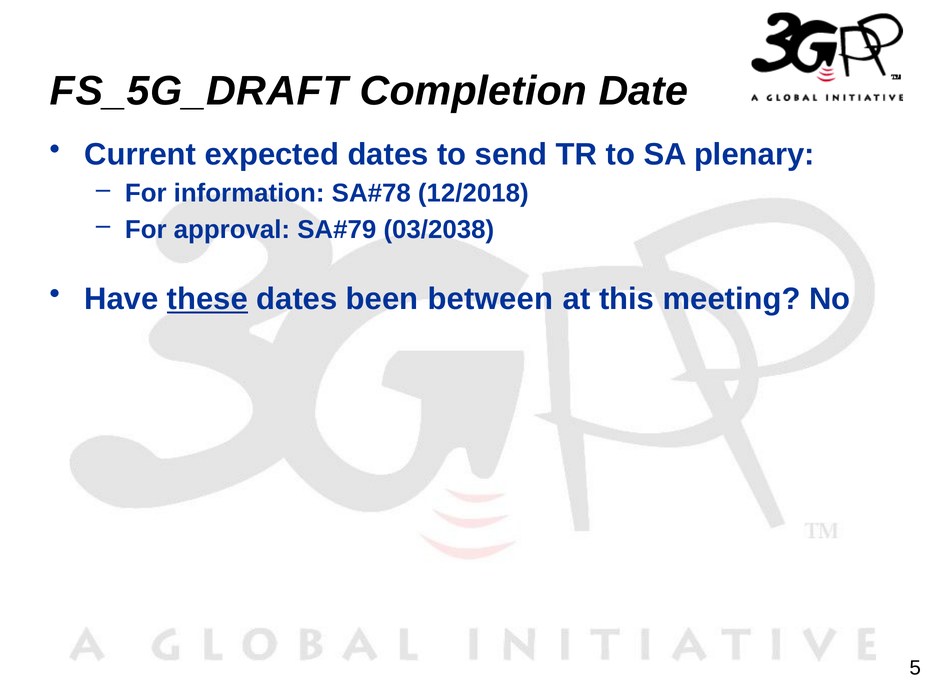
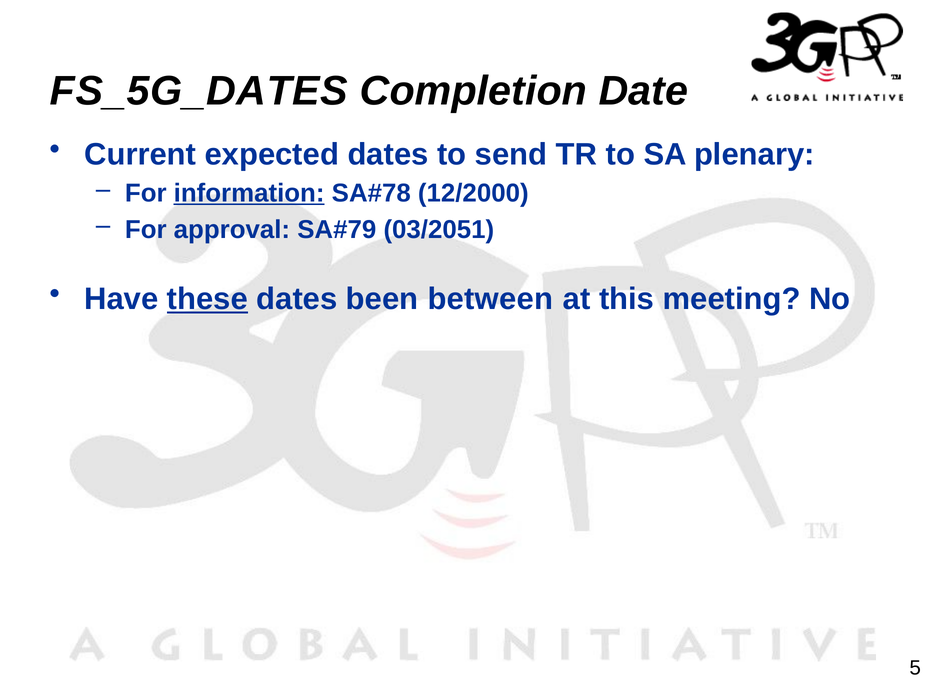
FS_5G_DRAFT: FS_5G_DRAFT -> FS_5G_DATES
information underline: none -> present
12/2018: 12/2018 -> 12/2000
03/2038: 03/2038 -> 03/2051
